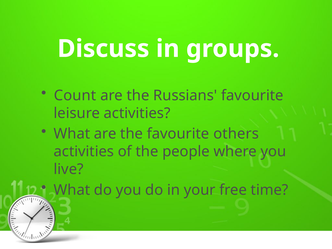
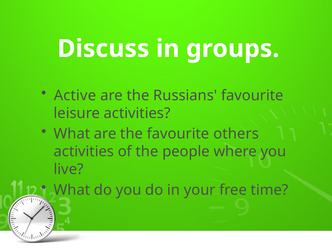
Count: Count -> Active
